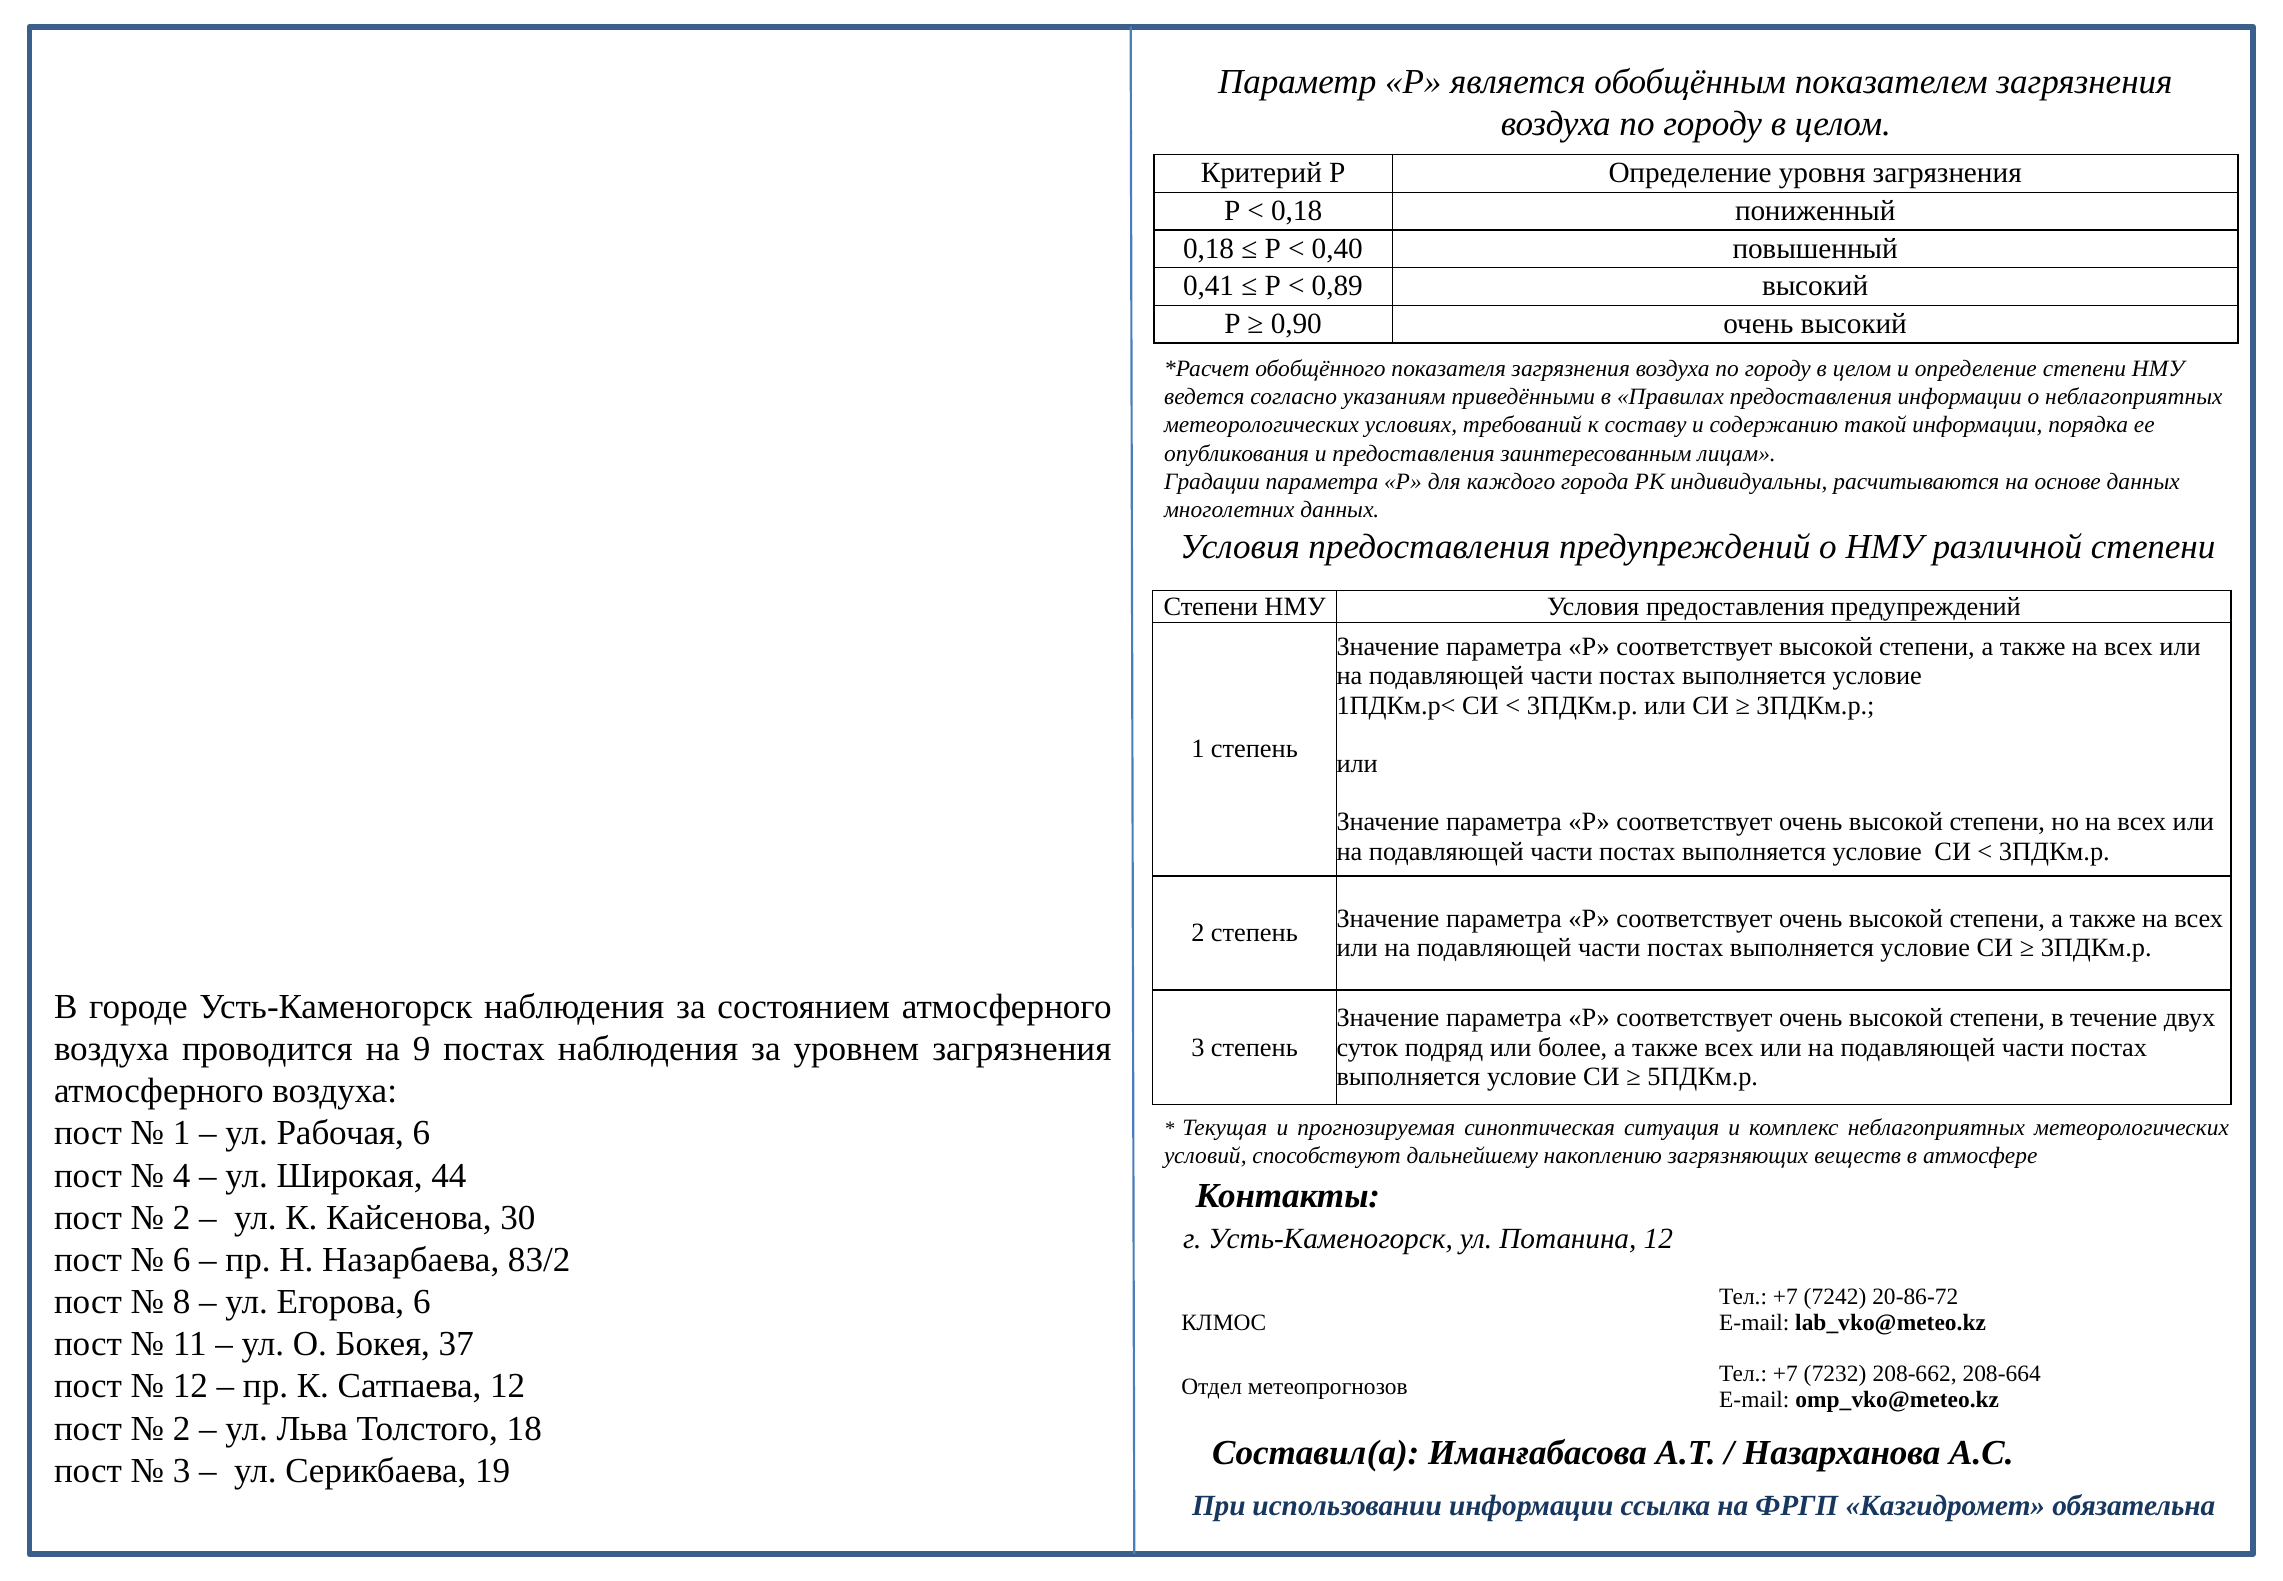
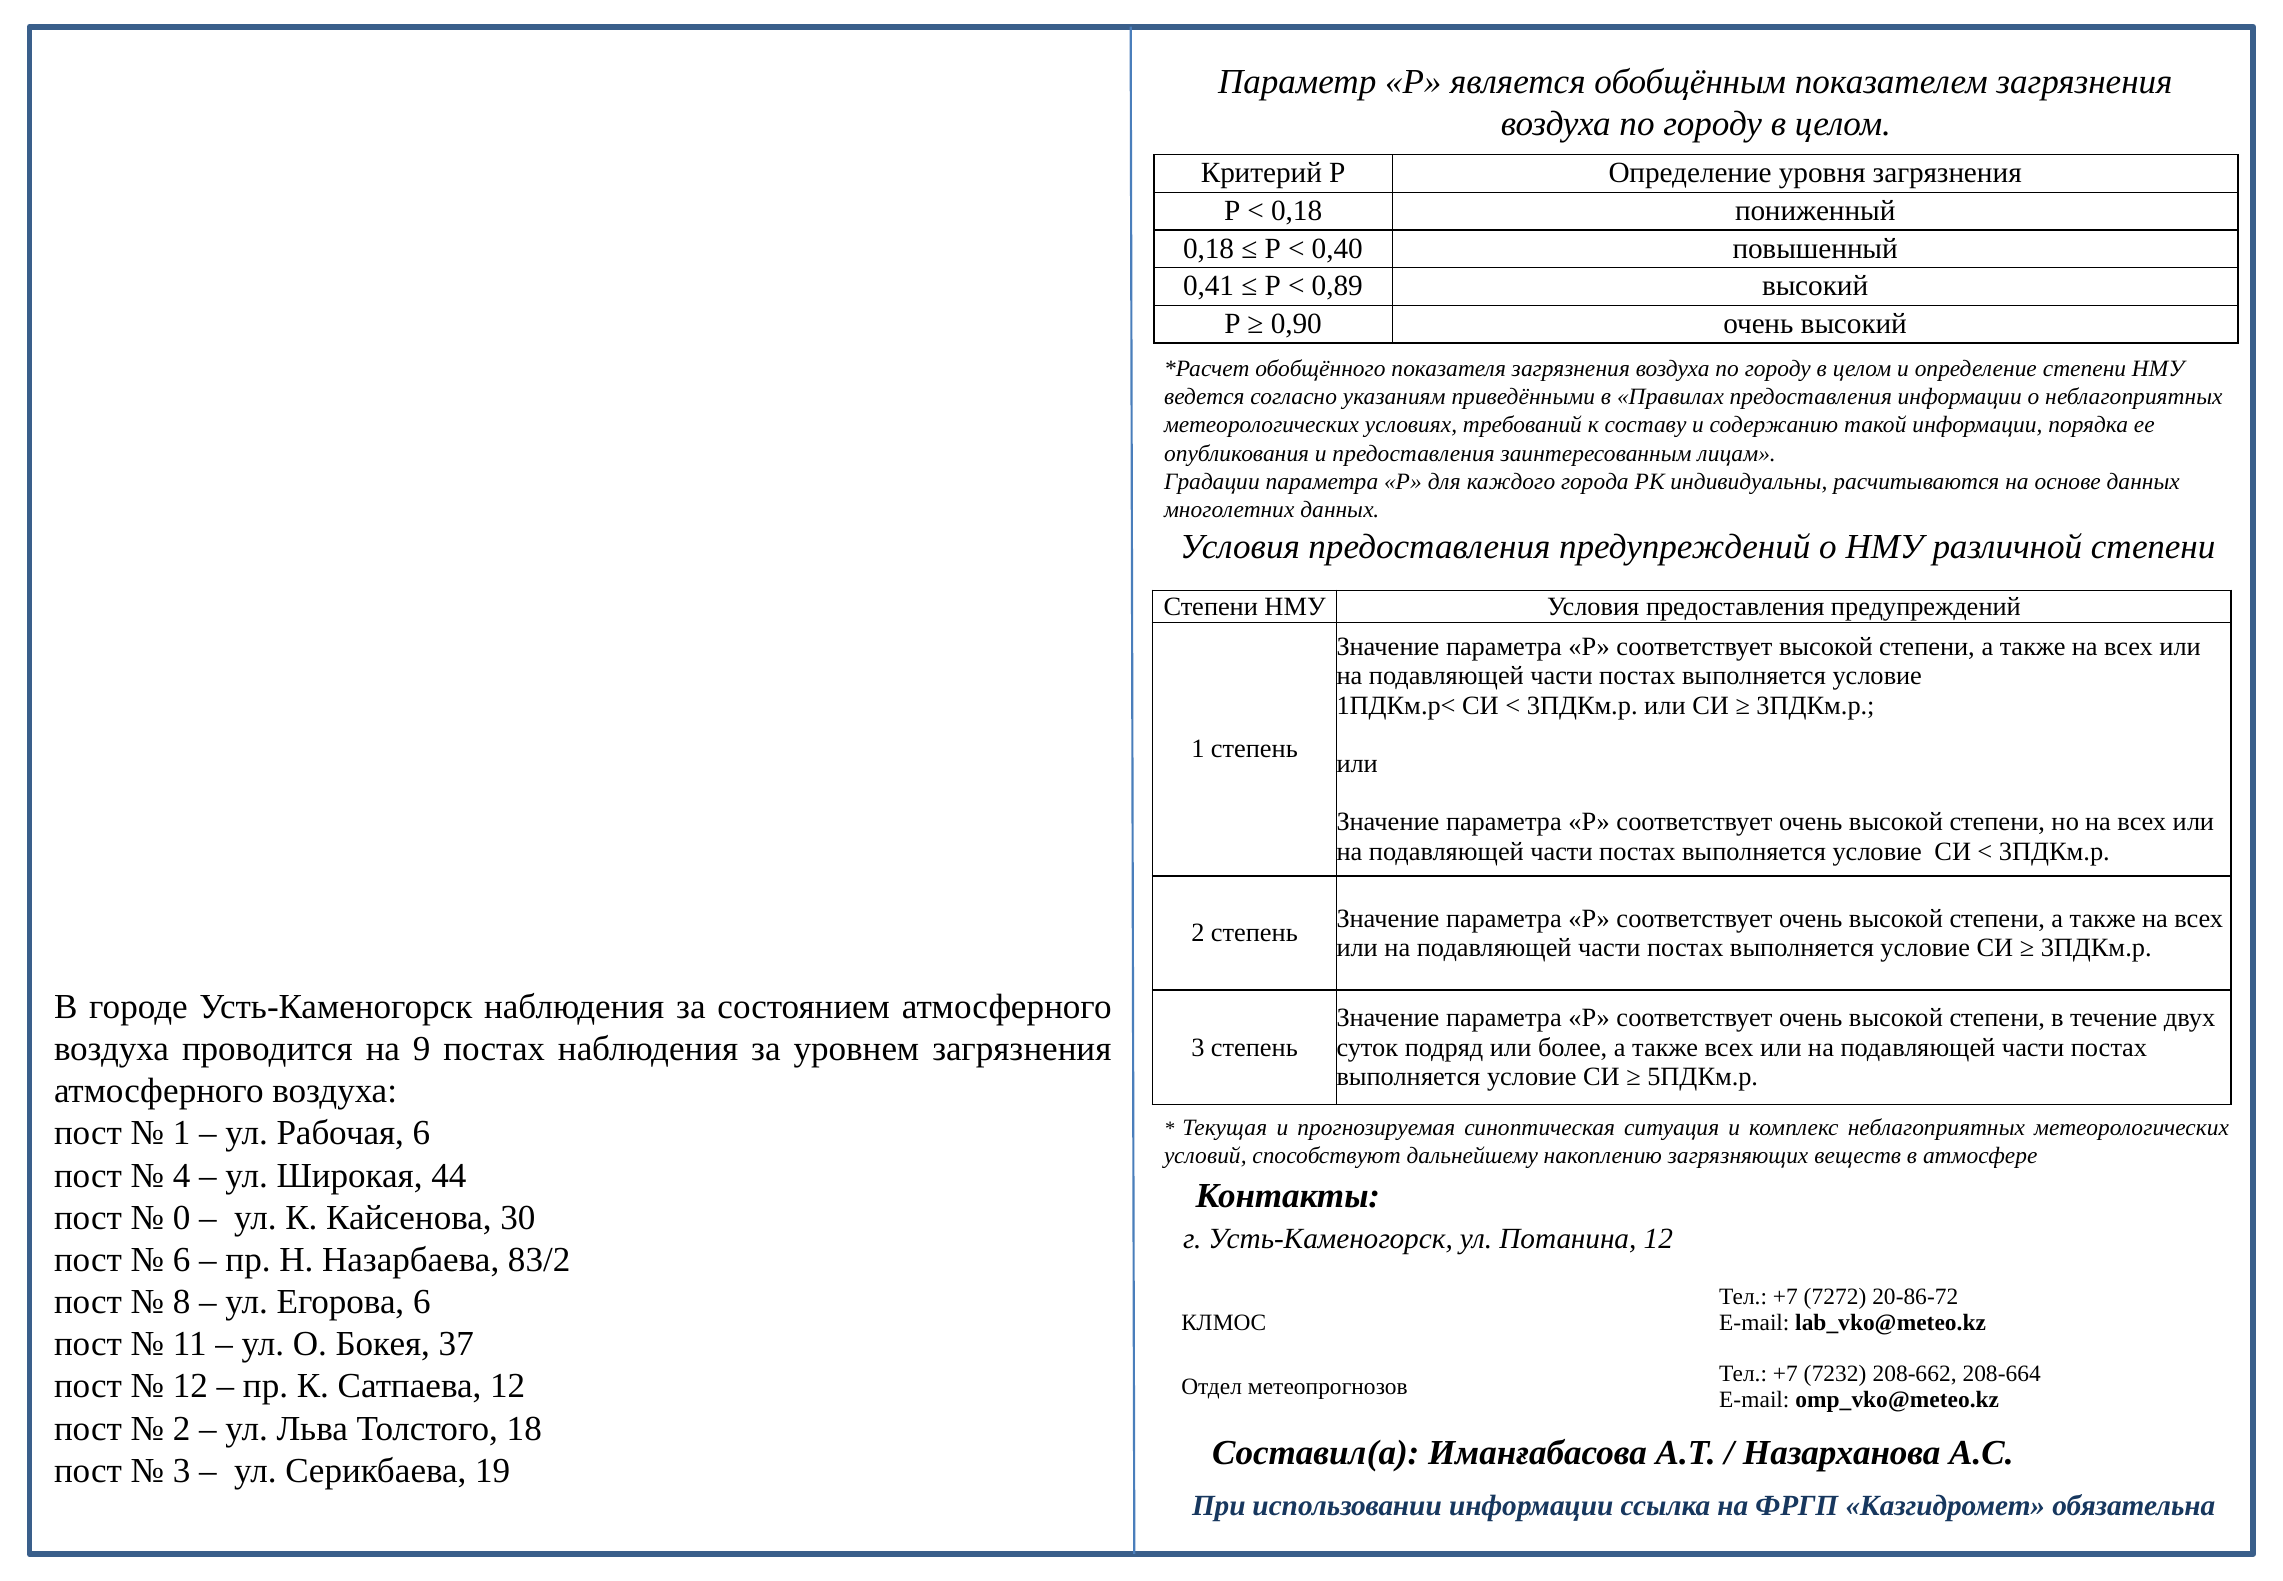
2 at (182, 1217): 2 -> 0
7242: 7242 -> 7272
